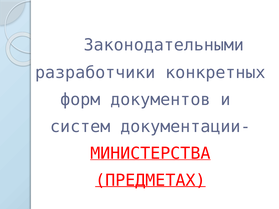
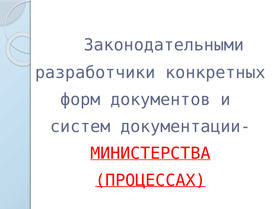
ПРЕДМЕТАХ: ПРЕДМЕТАХ -> ПРОЦЕССАХ
